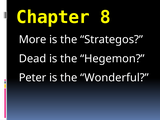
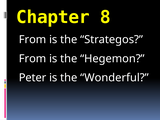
More at (33, 39): More -> From
Dead at (33, 59): Dead -> From
